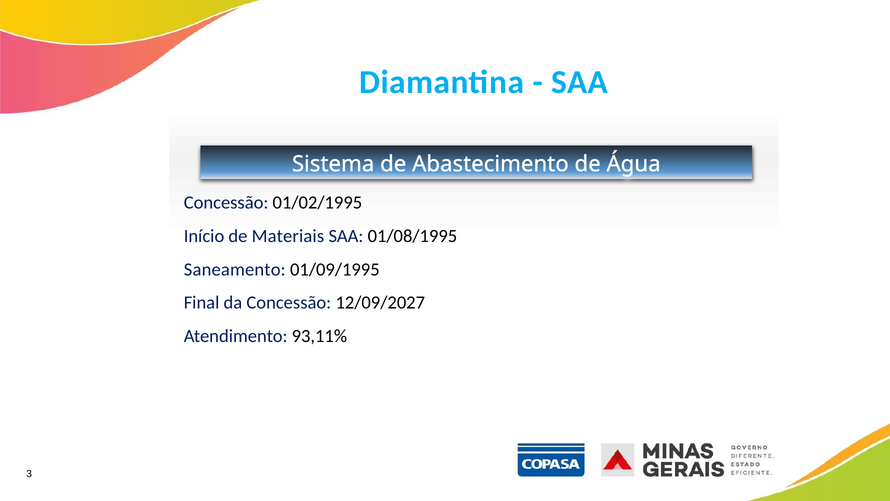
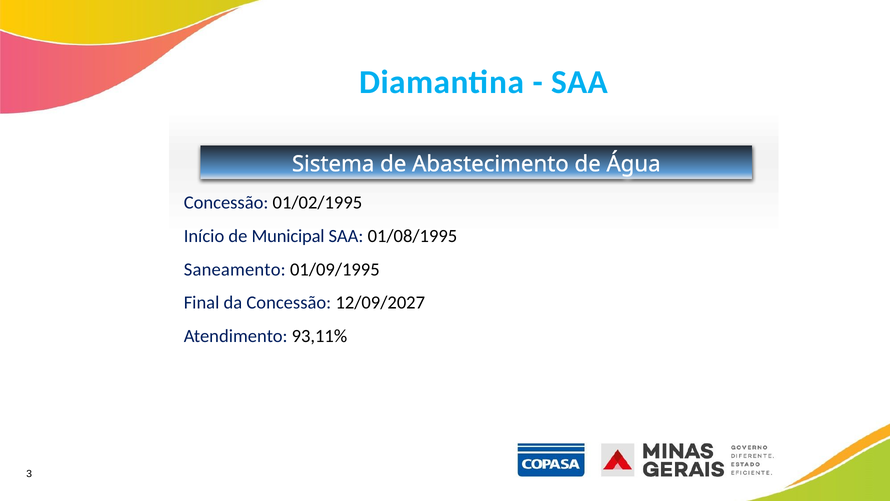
Materiais: Materiais -> Municipal
